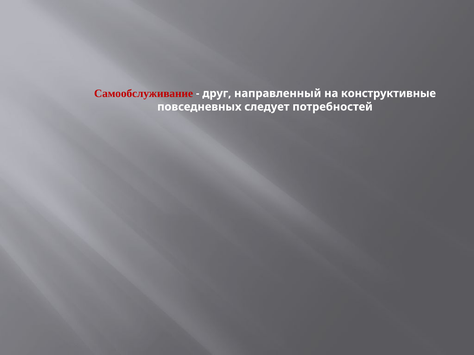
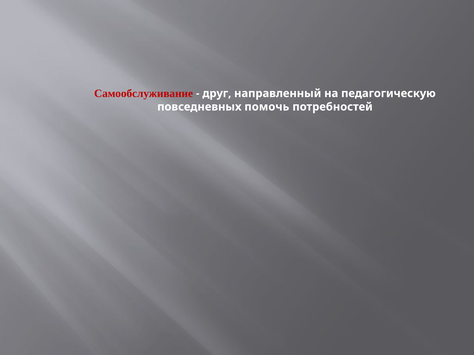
конструктивные: конструктивные -> педагогическую
следует: следует -> помочь
